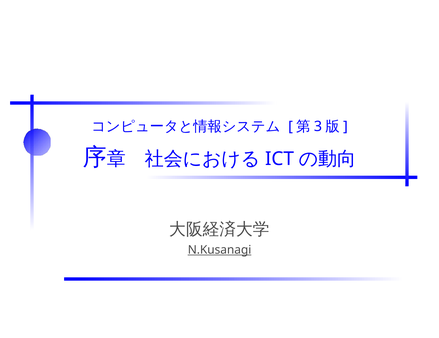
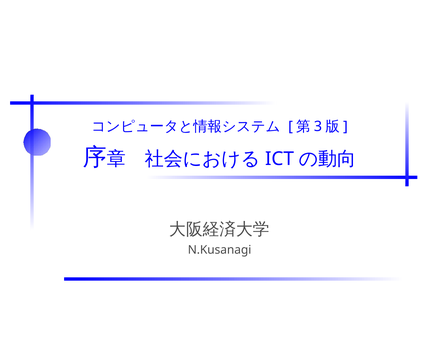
N.Kusanagi underline: present -> none
